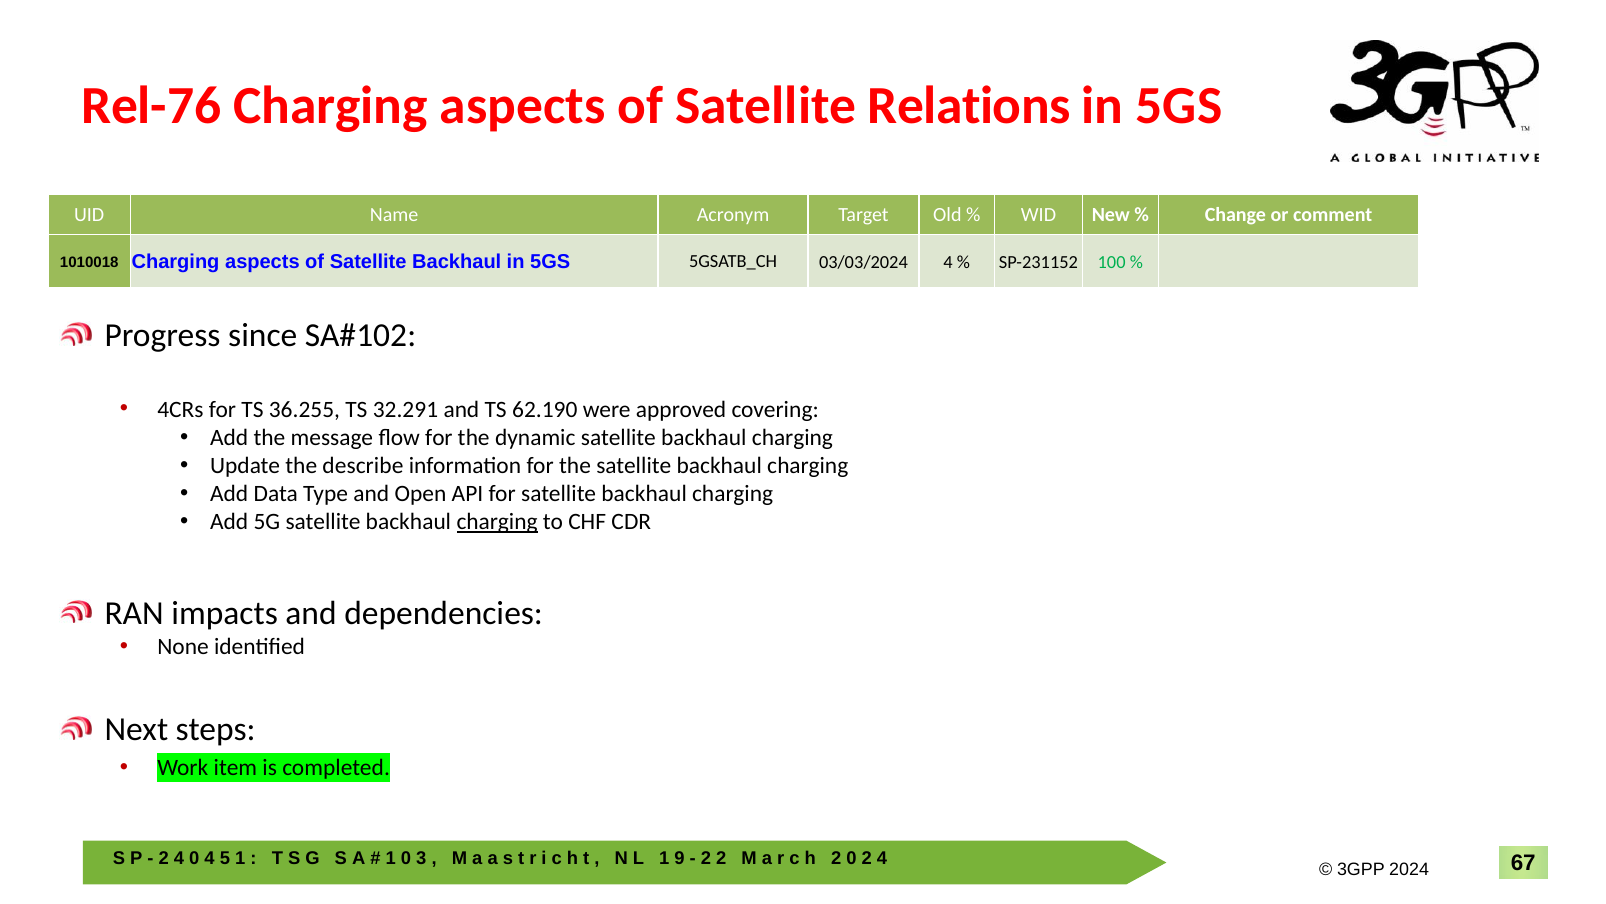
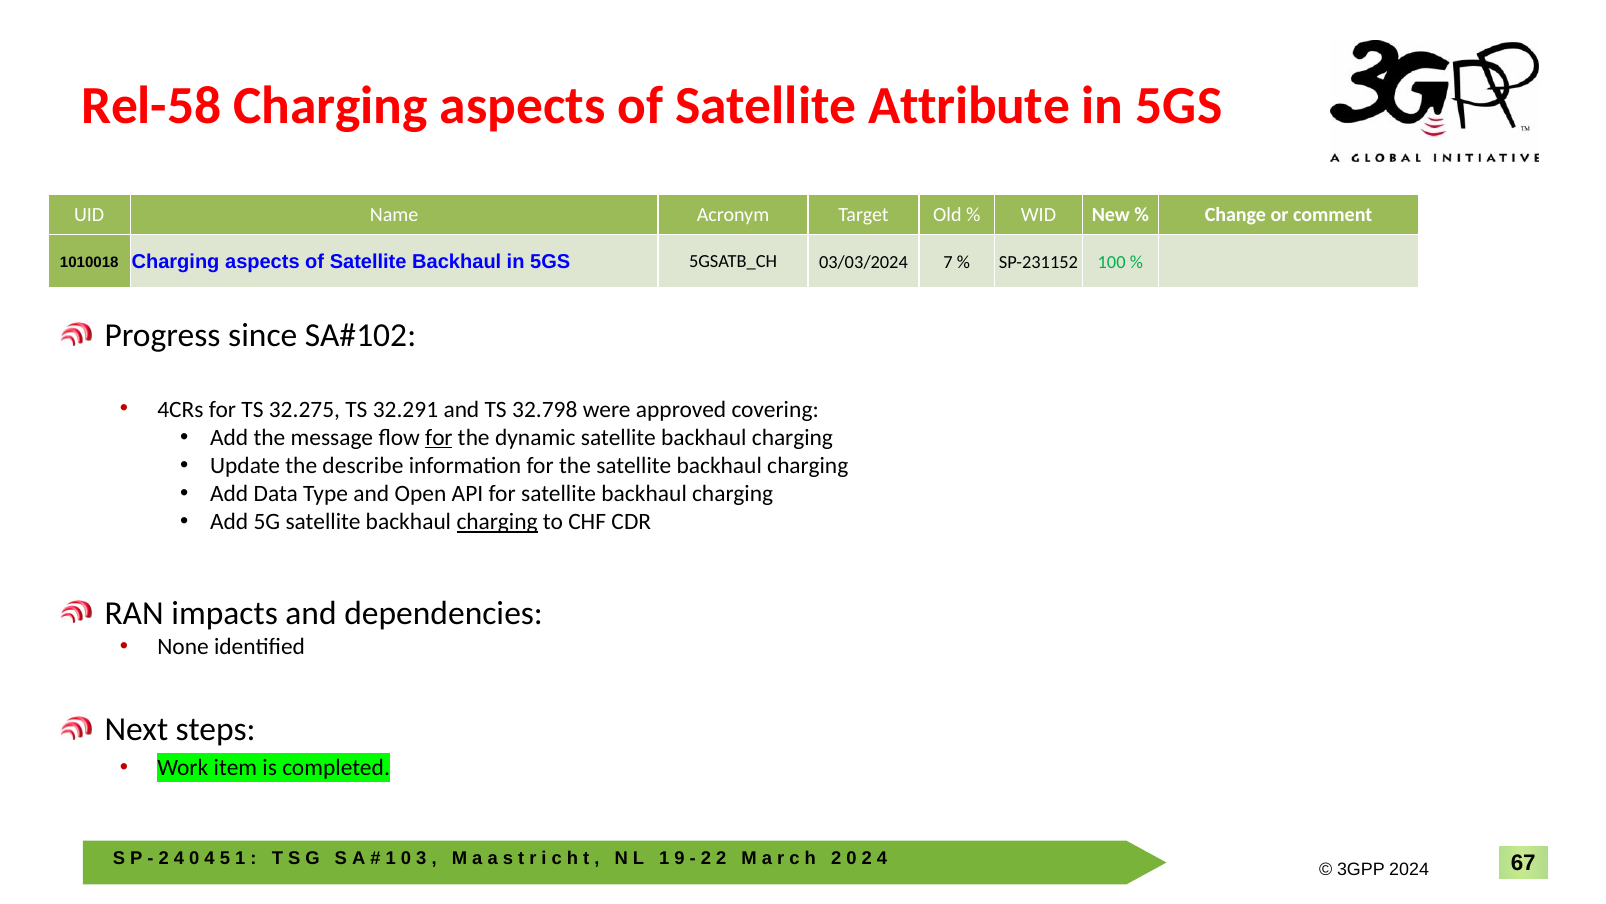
Rel-76: Rel-76 -> Rel-58
Relations: Relations -> Attribute
03/03/2024 4: 4 -> 7
36.255: 36.255 -> 32.275
62.190: 62.190 -> 32.798
for at (439, 437) underline: none -> present
